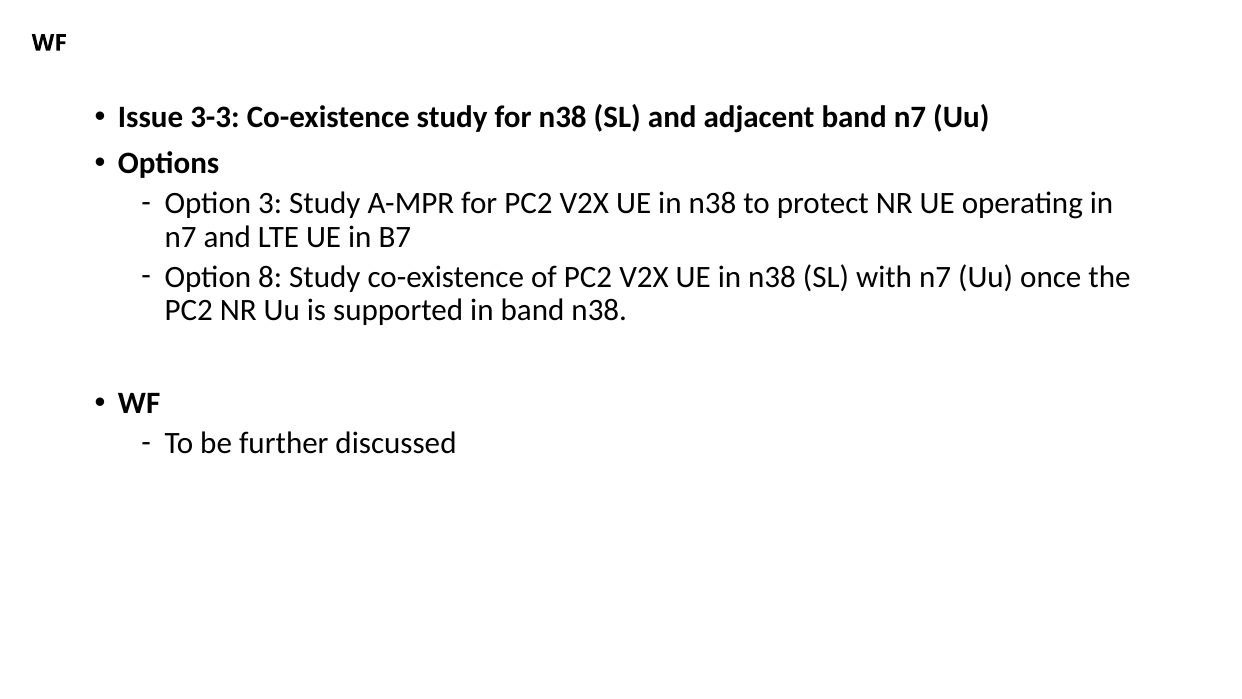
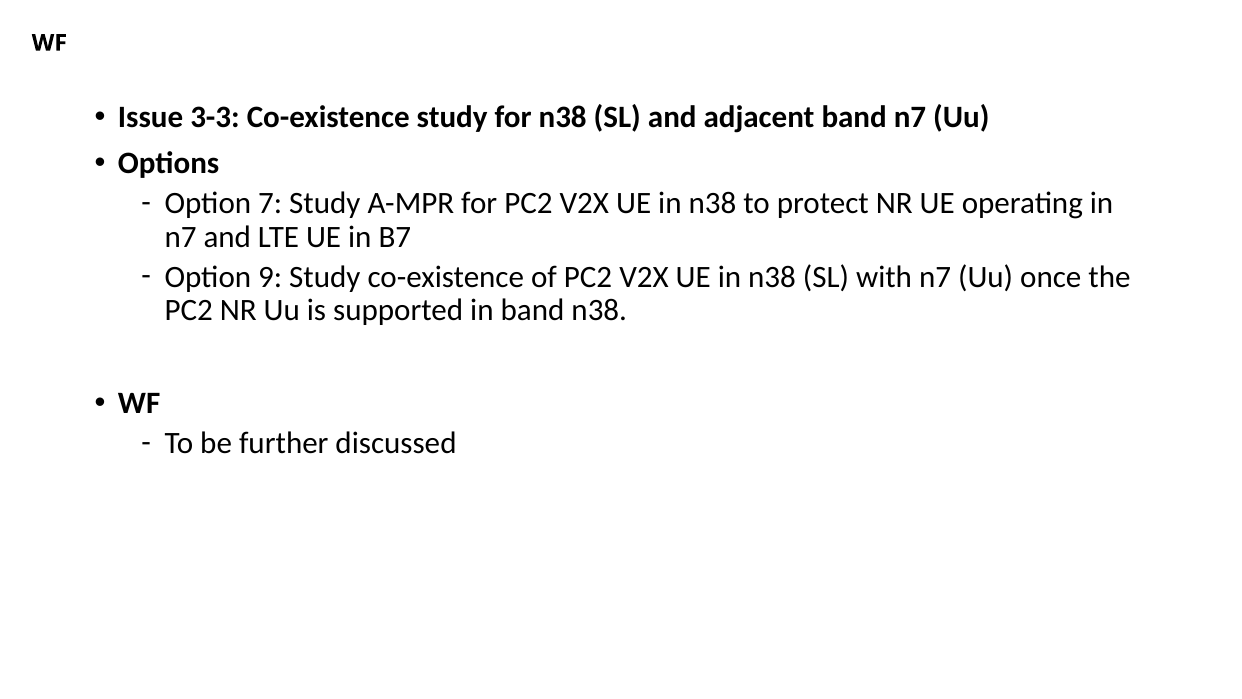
3: 3 -> 7
8: 8 -> 9
